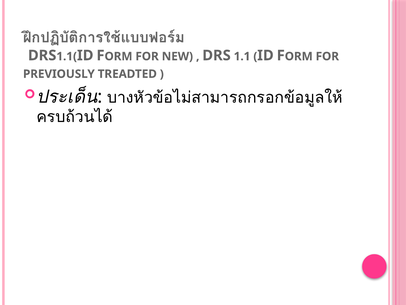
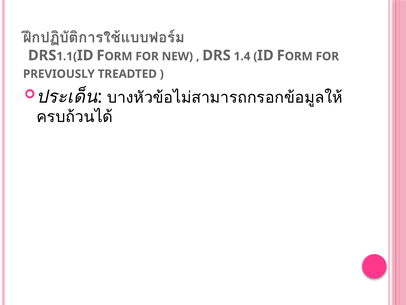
1.1: 1.1 -> 1.4
